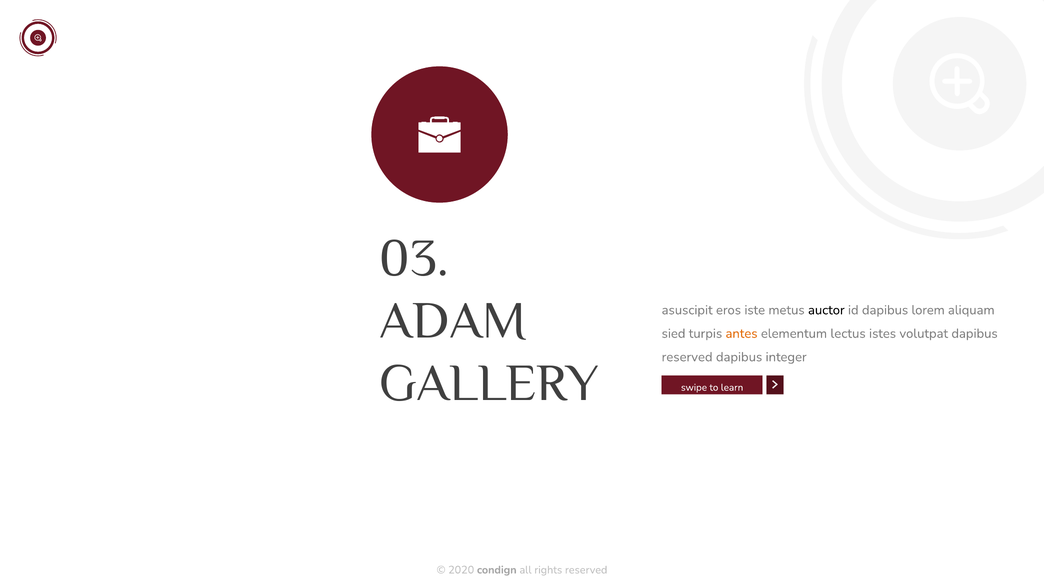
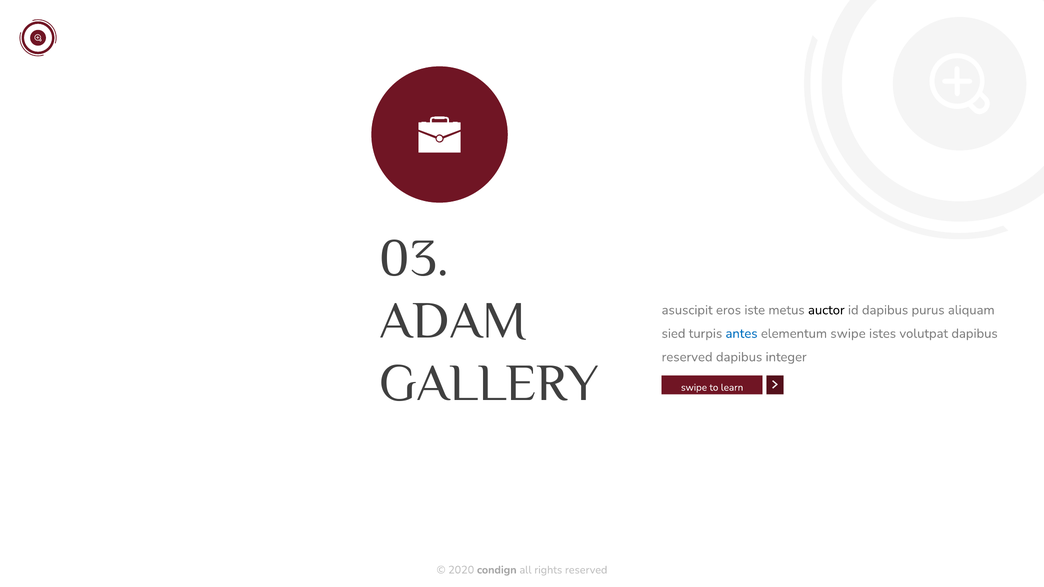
lorem: lorem -> purus
antes colour: orange -> blue
elementum lectus: lectus -> swipe
